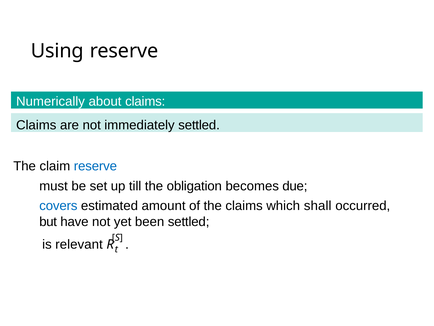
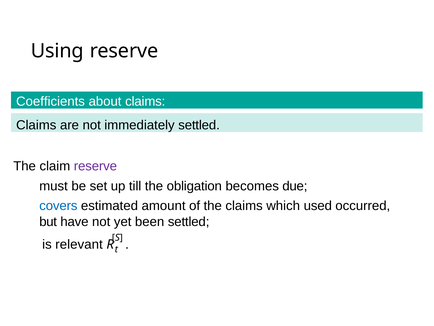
Numerically: Numerically -> Coefficients
reserve at (95, 166) colour: blue -> purple
shall: shall -> used
